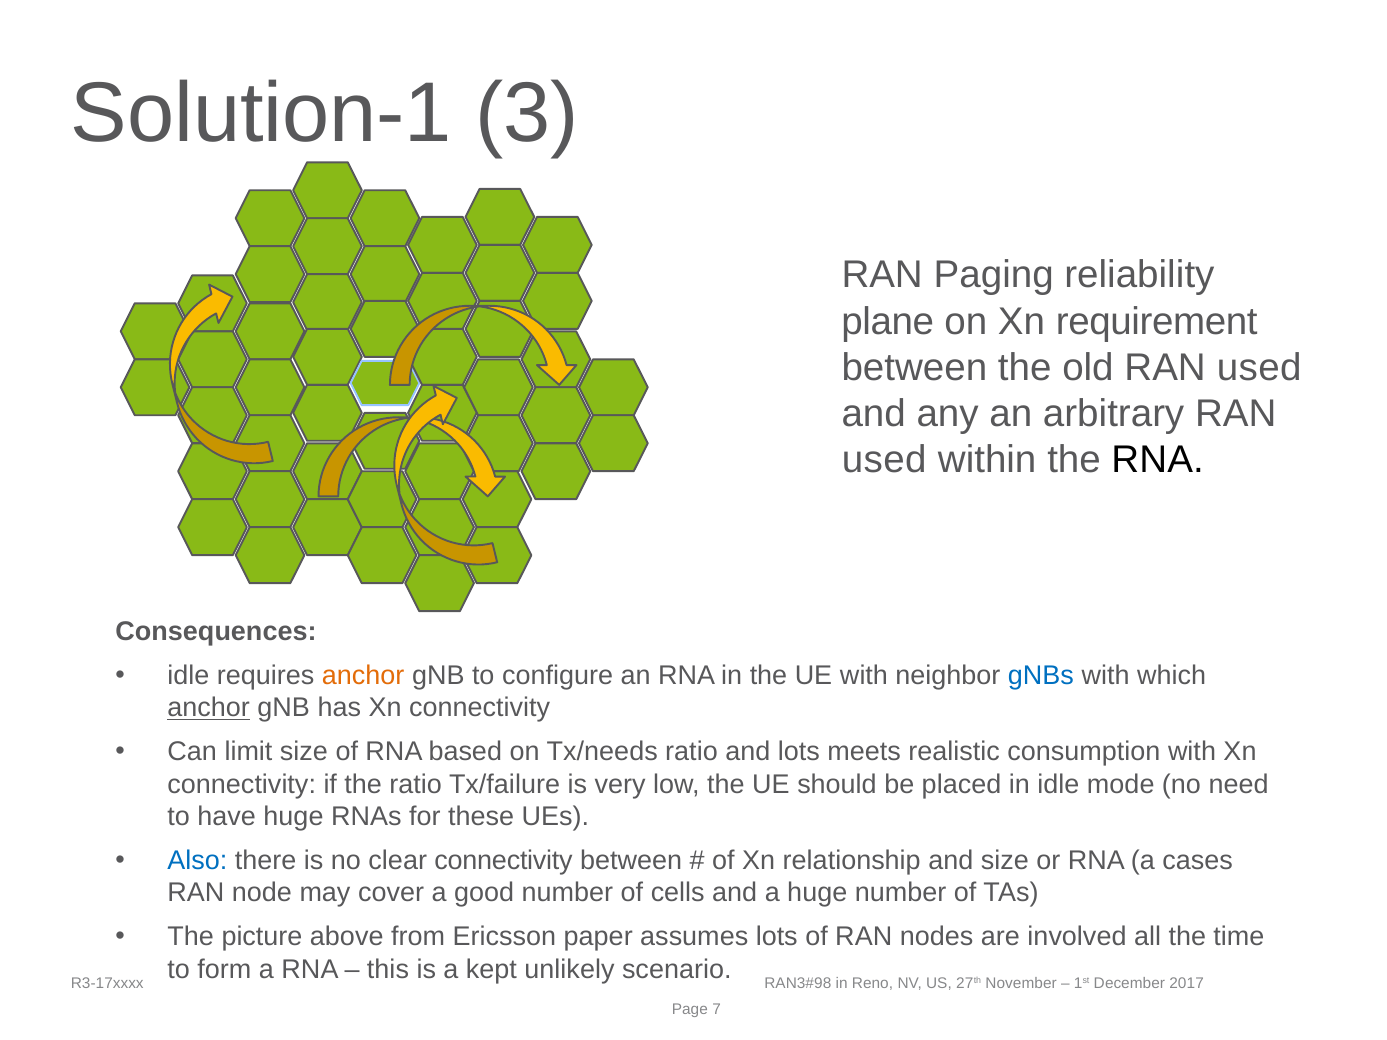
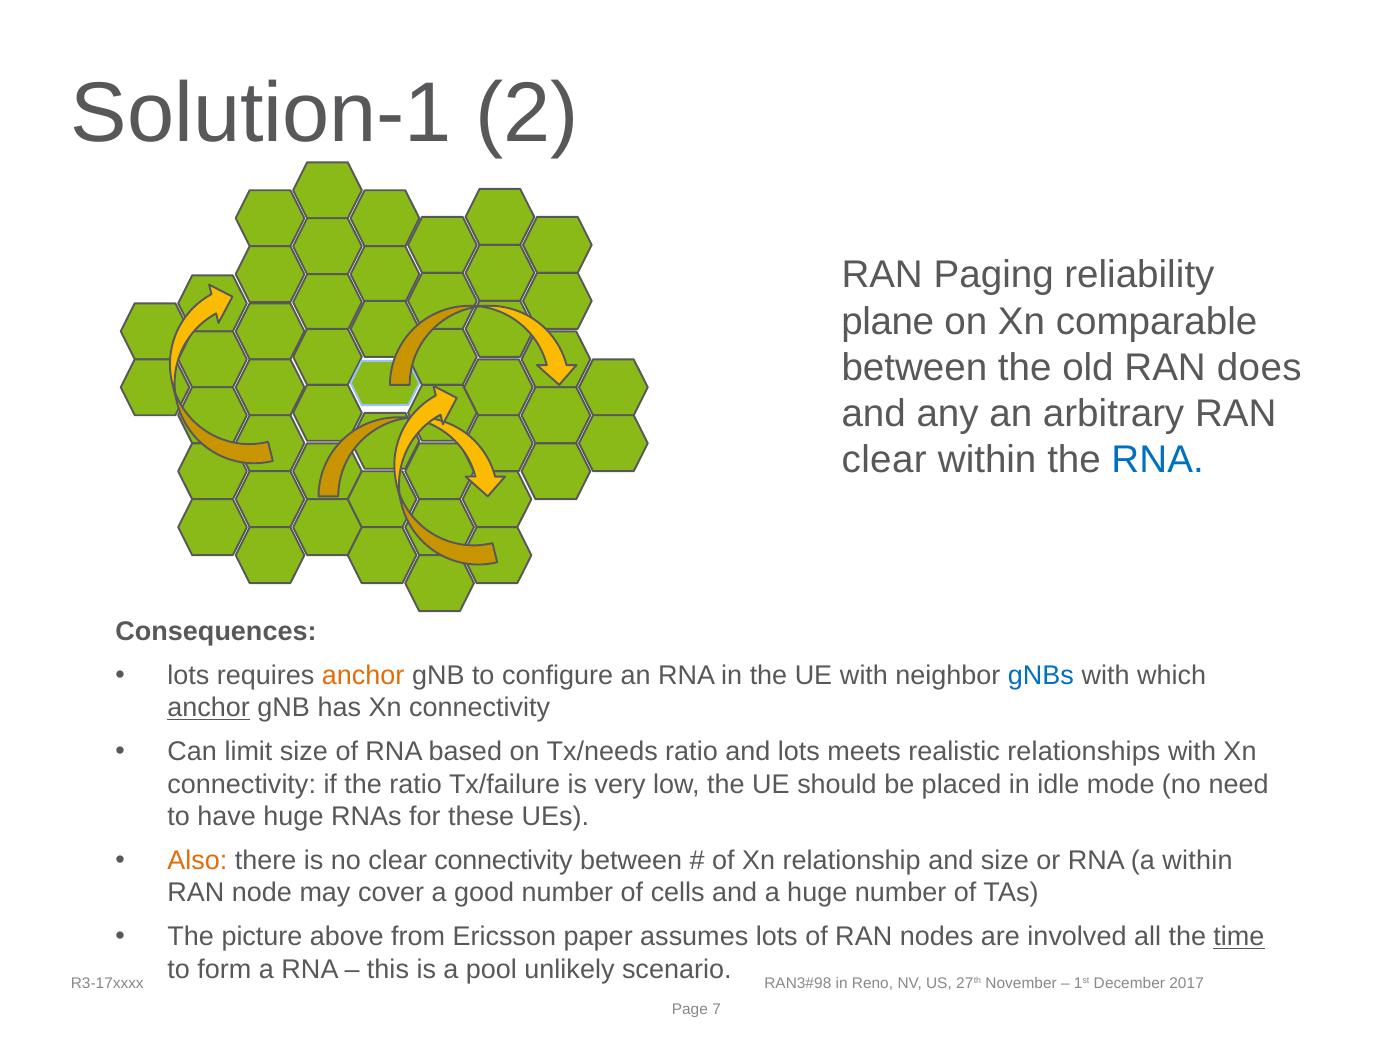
3: 3 -> 2
requirement: requirement -> comparable
old RAN used: used -> does
used at (884, 460): used -> clear
RNA at (1158, 460) colour: black -> blue
idle at (188, 676): idle -> lots
consumption: consumption -> relationships
Also colour: blue -> orange
a cases: cases -> within
time underline: none -> present
kept: kept -> pool
